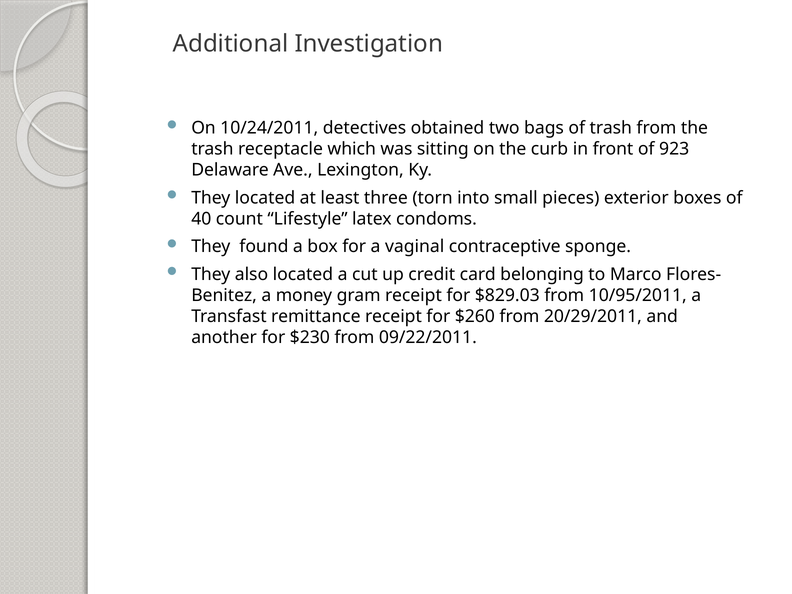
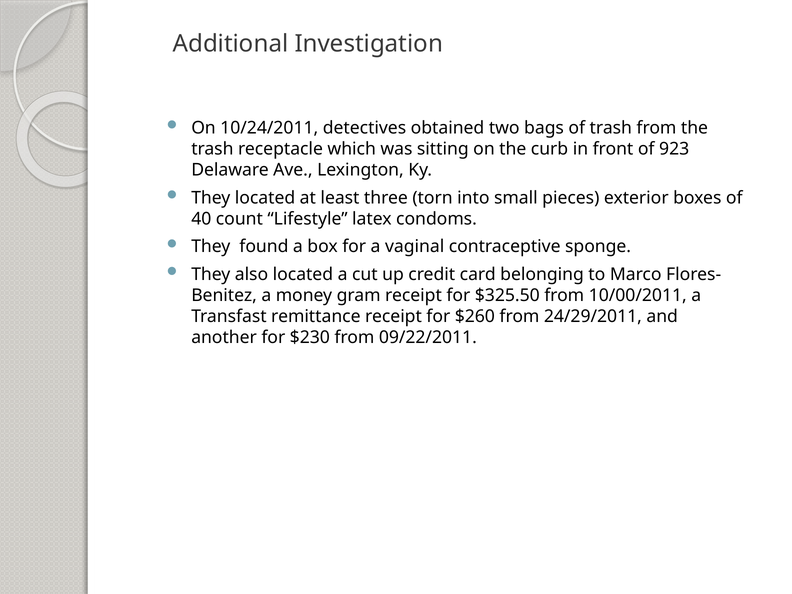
$829.03: $829.03 -> $325.50
10/95/2011: 10/95/2011 -> 10/00/2011
20/29/2011: 20/29/2011 -> 24/29/2011
